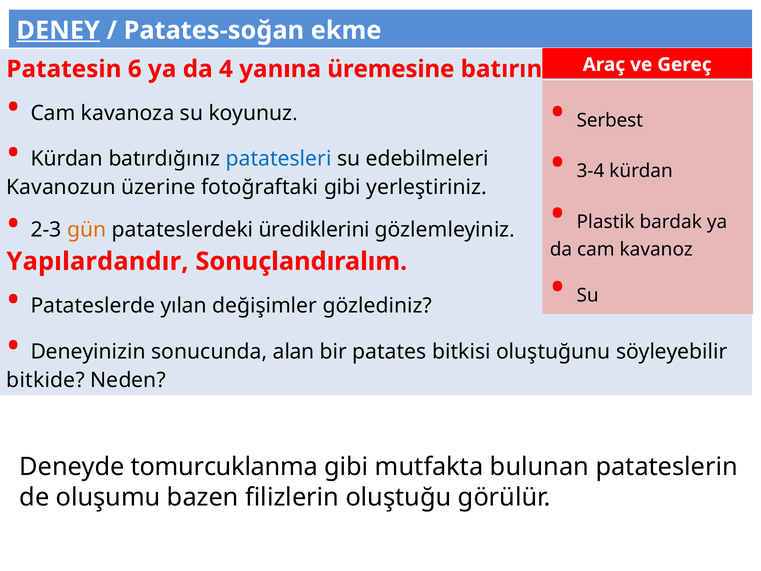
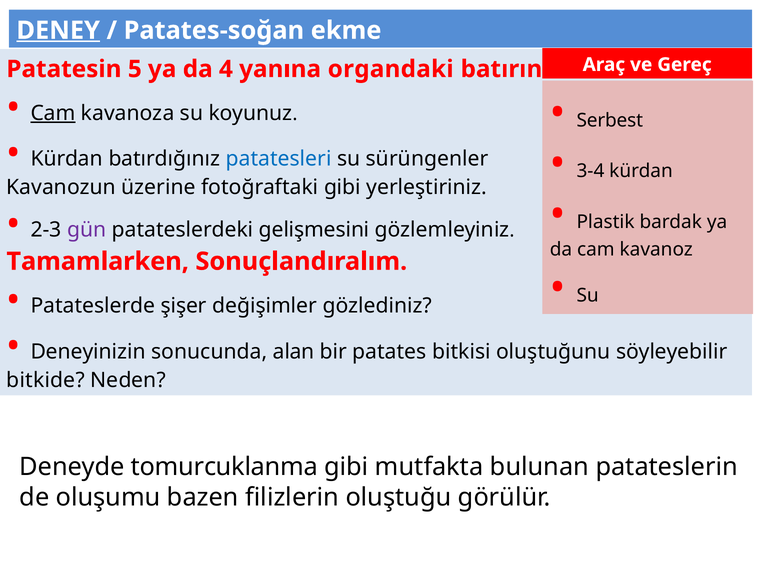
6: 6 -> 5
üremesine: üremesine -> organdaki
Cam at (53, 113) underline: none -> present
edebilmeleri: edebilmeleri -> sürüngenler
gün colour: orange -> purple
ürediklerini: ürediklerini -> gelişmesini
Yapılardandır: Yapılardandır -> Tamamlarken
yılan: yılan -> şişer
